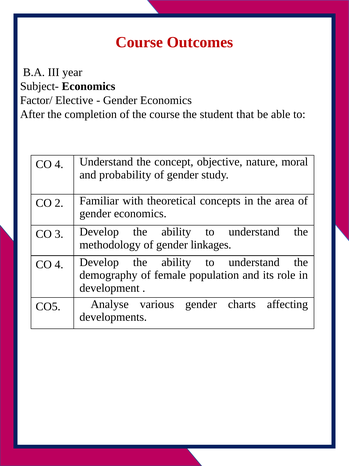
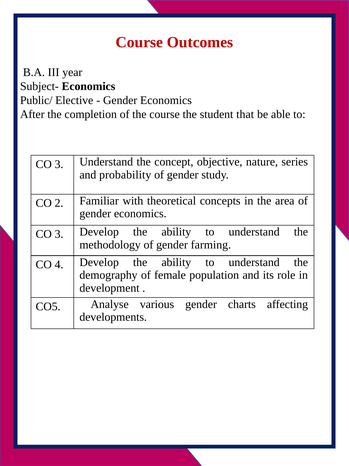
Factor/: Factor/ -> Public/
4 at (59, 164): 4 -> 3
moral: moral -> series
linkages: linkages -> farming
